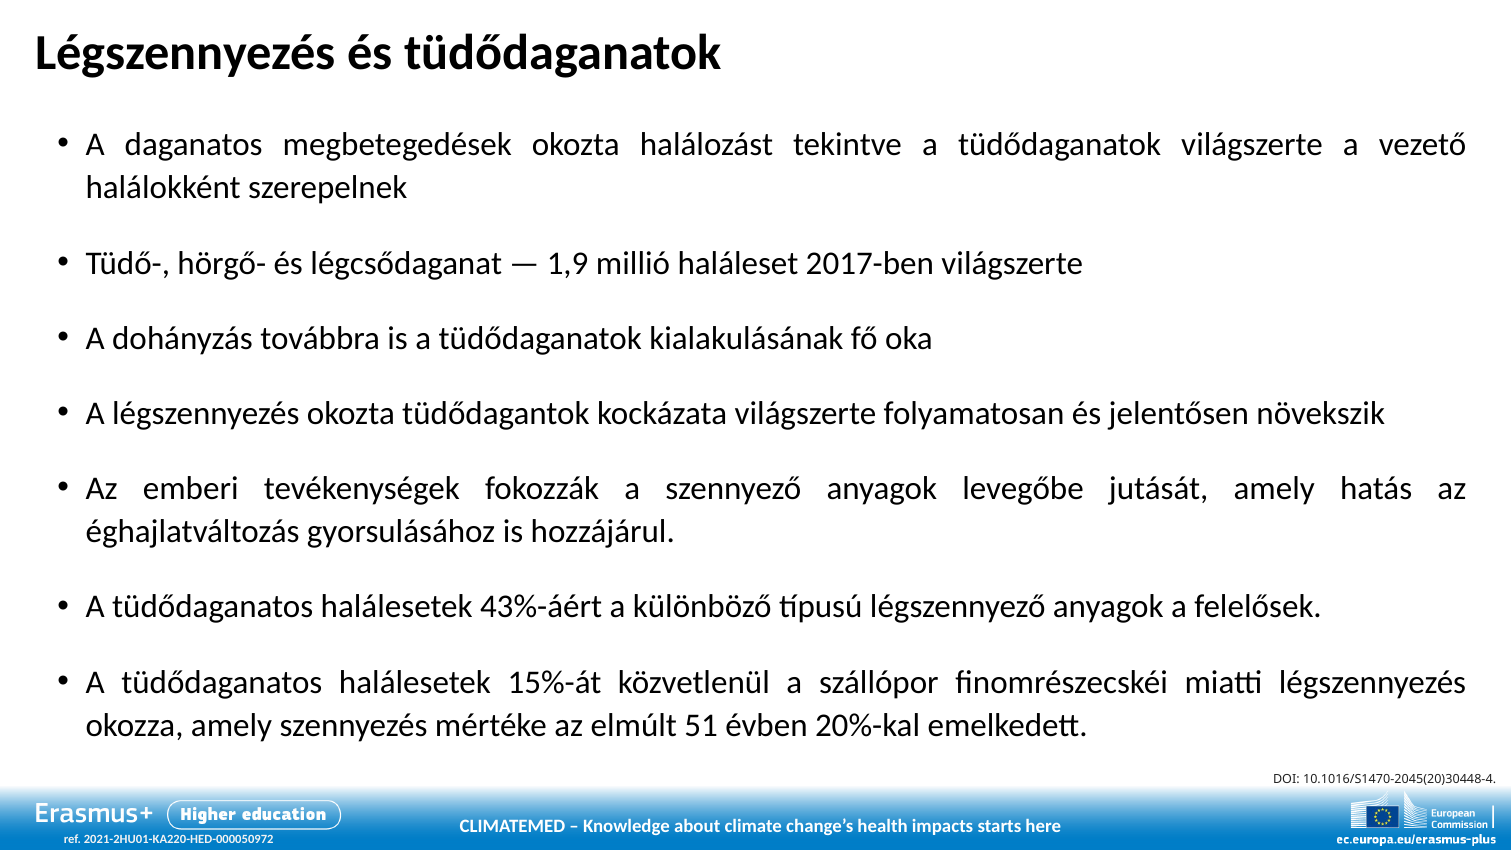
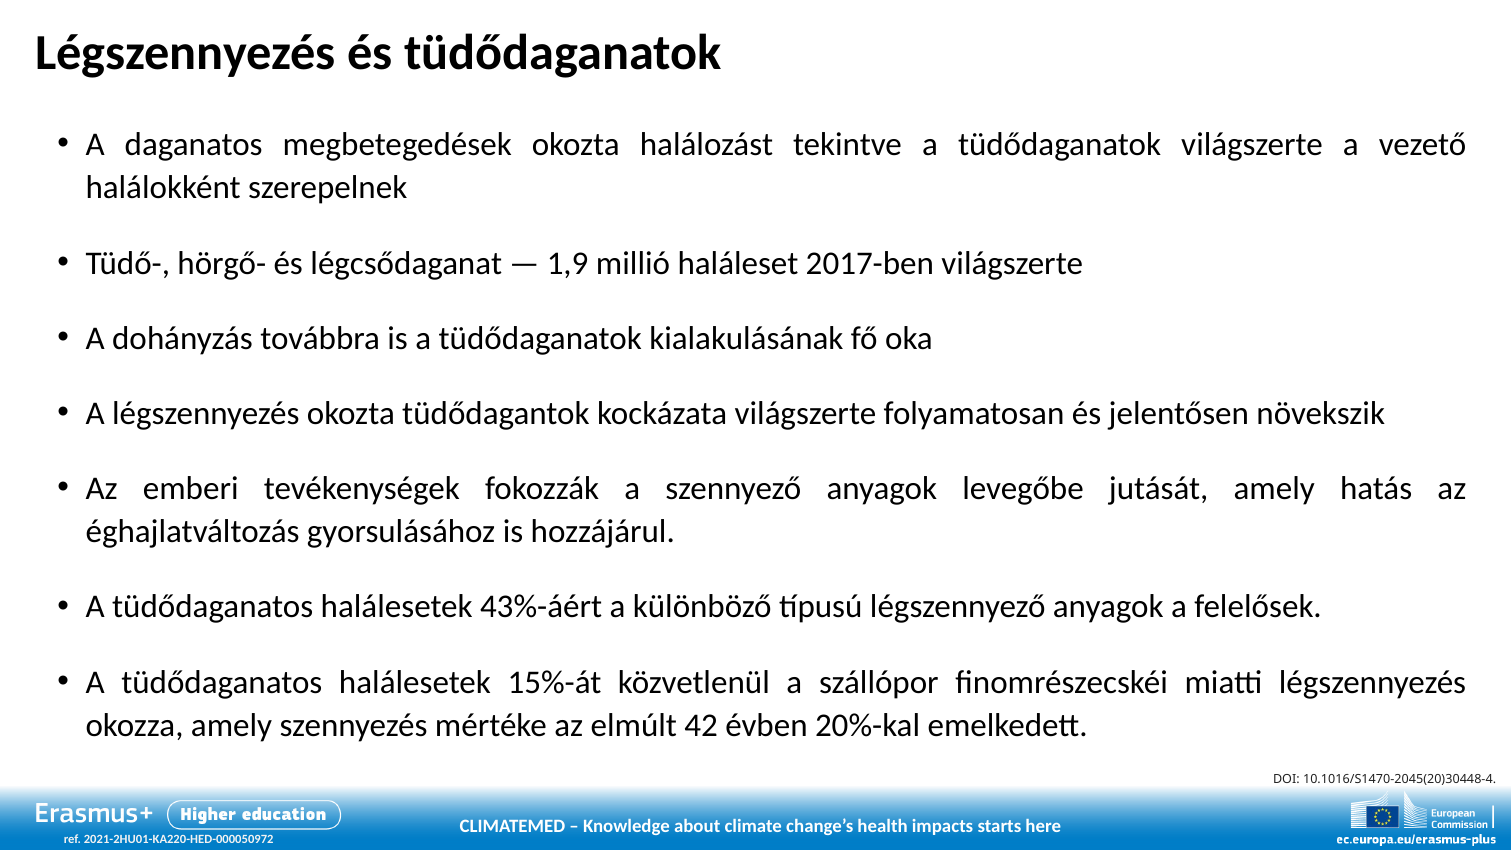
51: 51 -> 42
